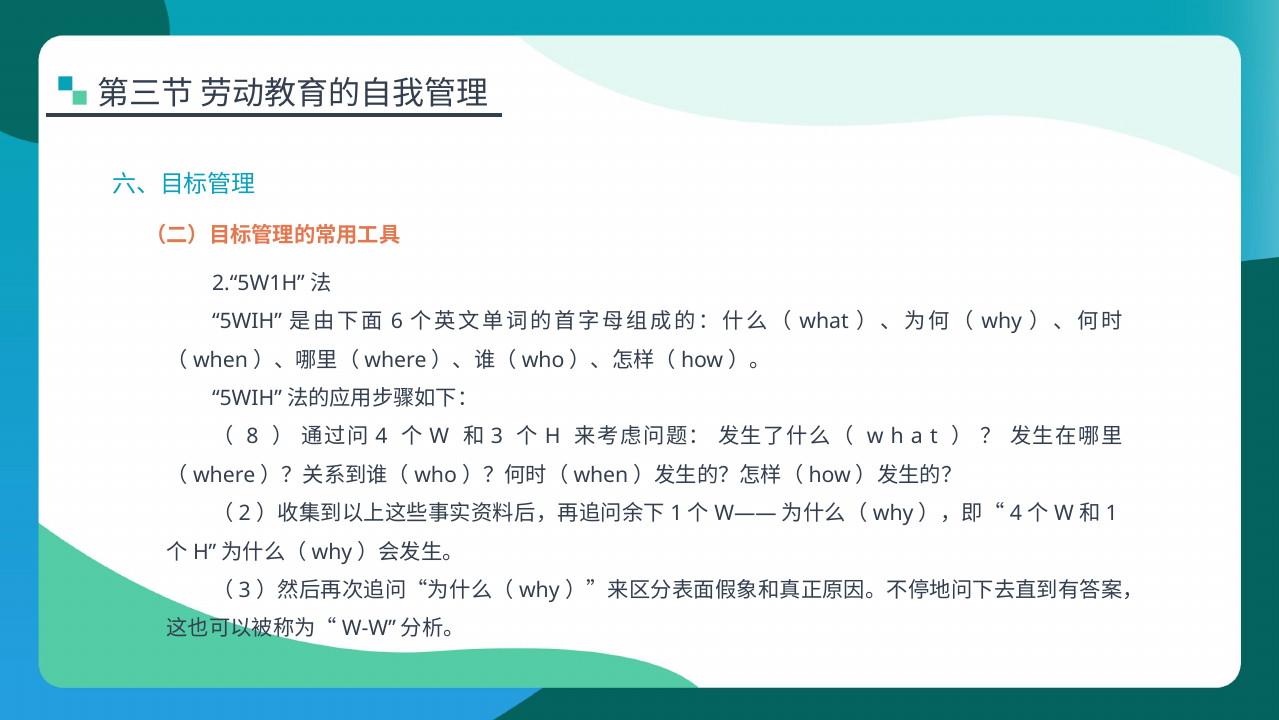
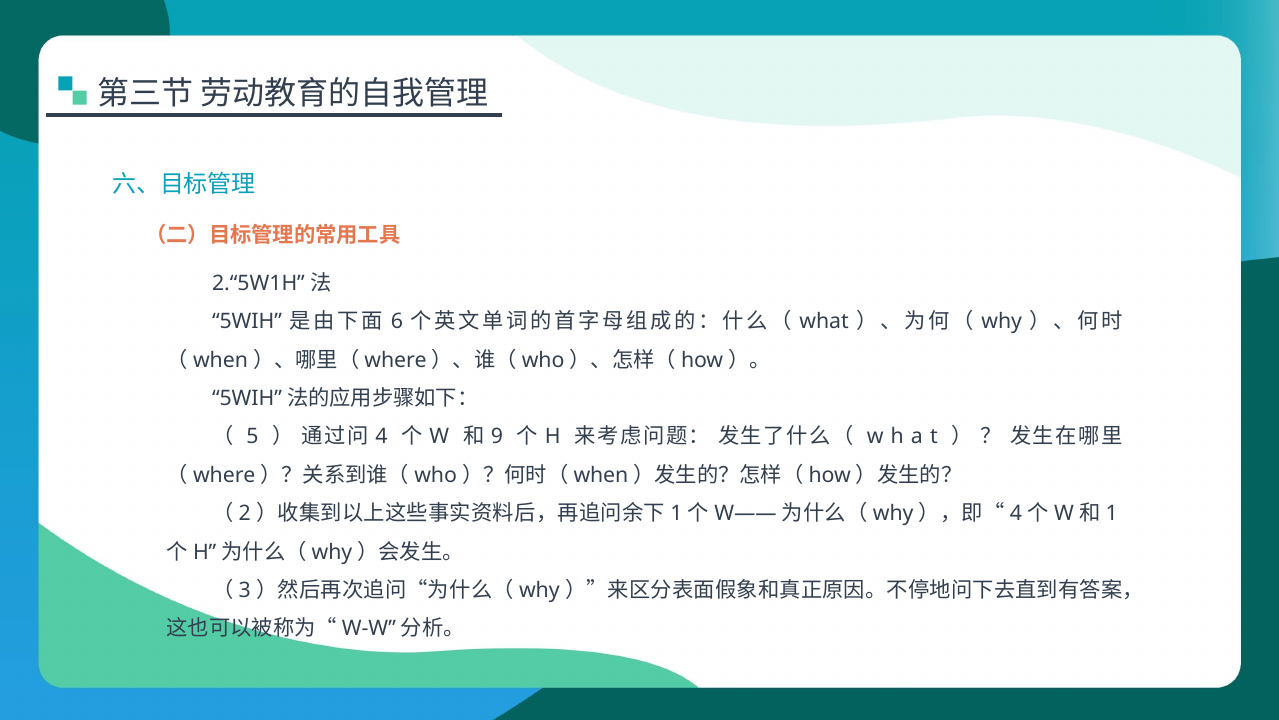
8: 8 -> 5
3: 3 -> 9
